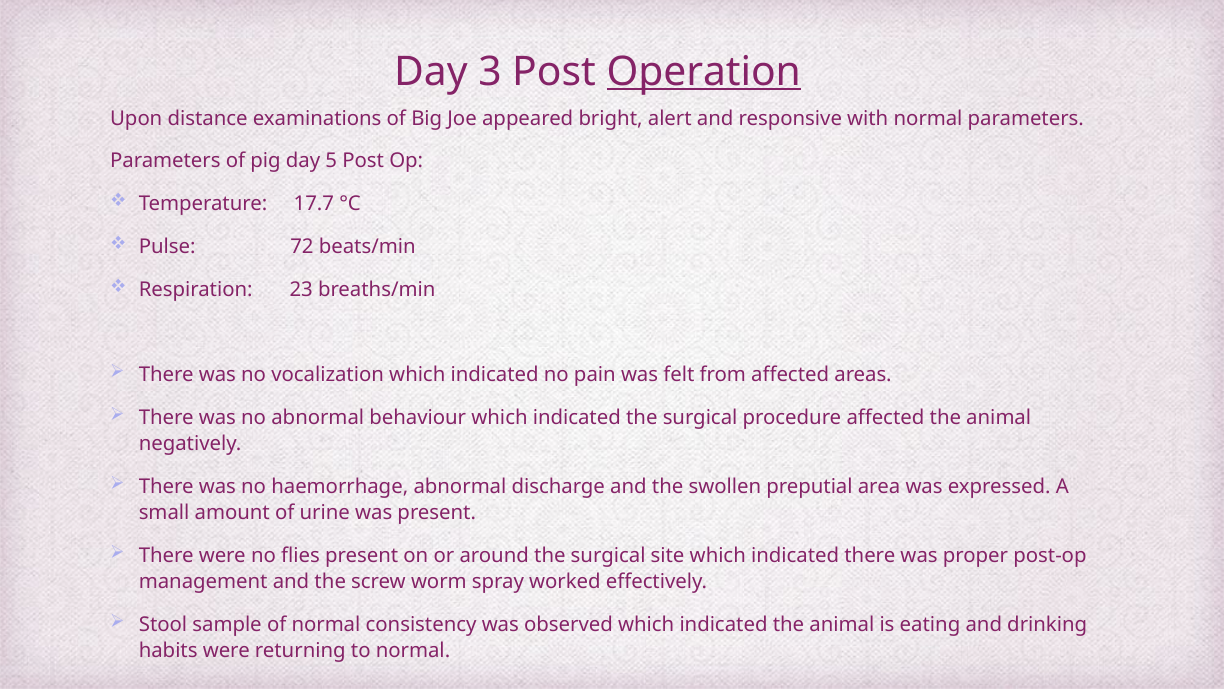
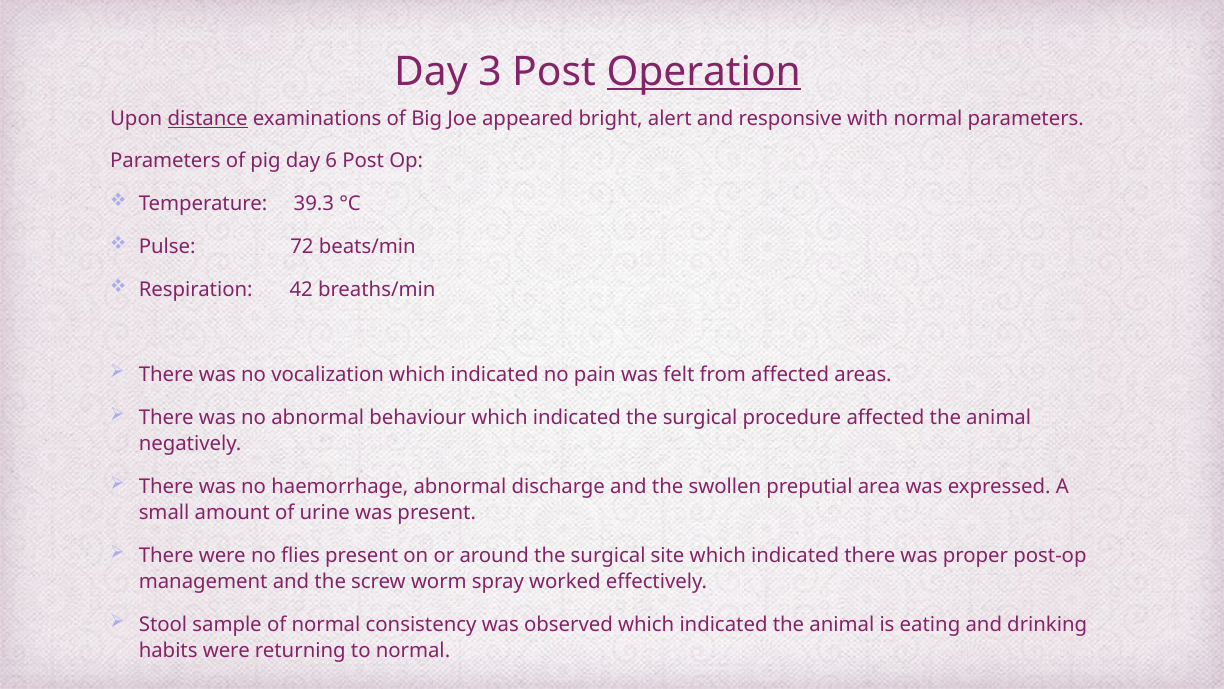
distance underline: none -> present
5: 5 -> 6
17.7: 17.7 -> 39.3
23: 23 -> 42
